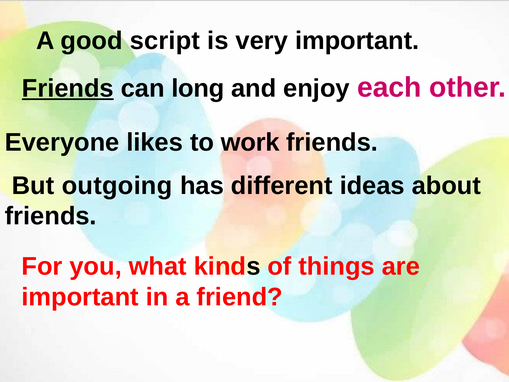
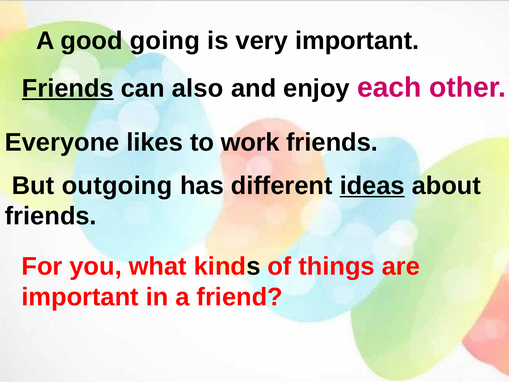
script: script -> going
long: long -> also
ideas underline: none -> present
